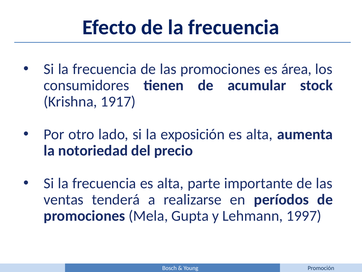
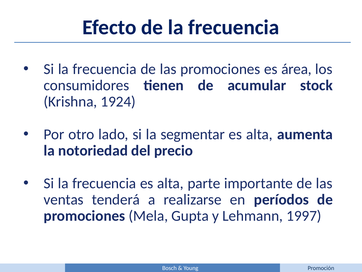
1917: 1917 -> 1924
exposición: exposición -> segmentar
